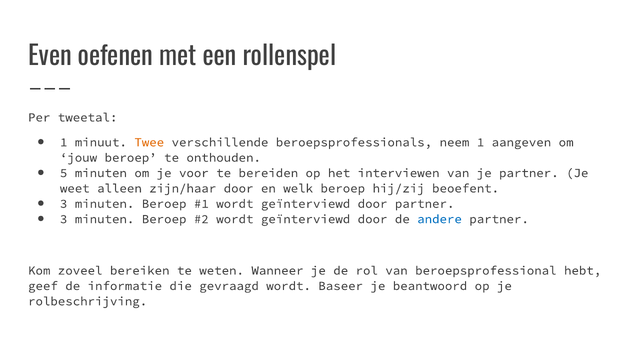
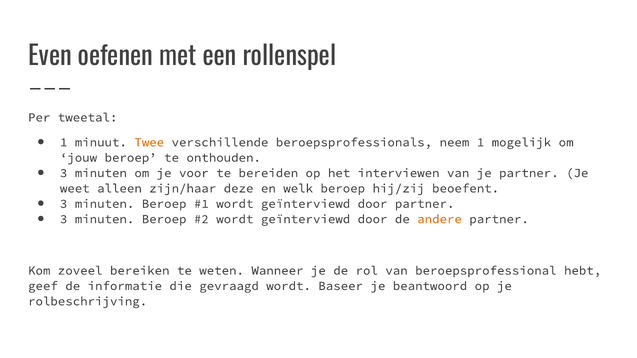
aangeven: aangeven -> mogelijk
5 at (64, 173): 5 -> 3
zijn/haar door: door -> deze
andere colour: blue -> orange
